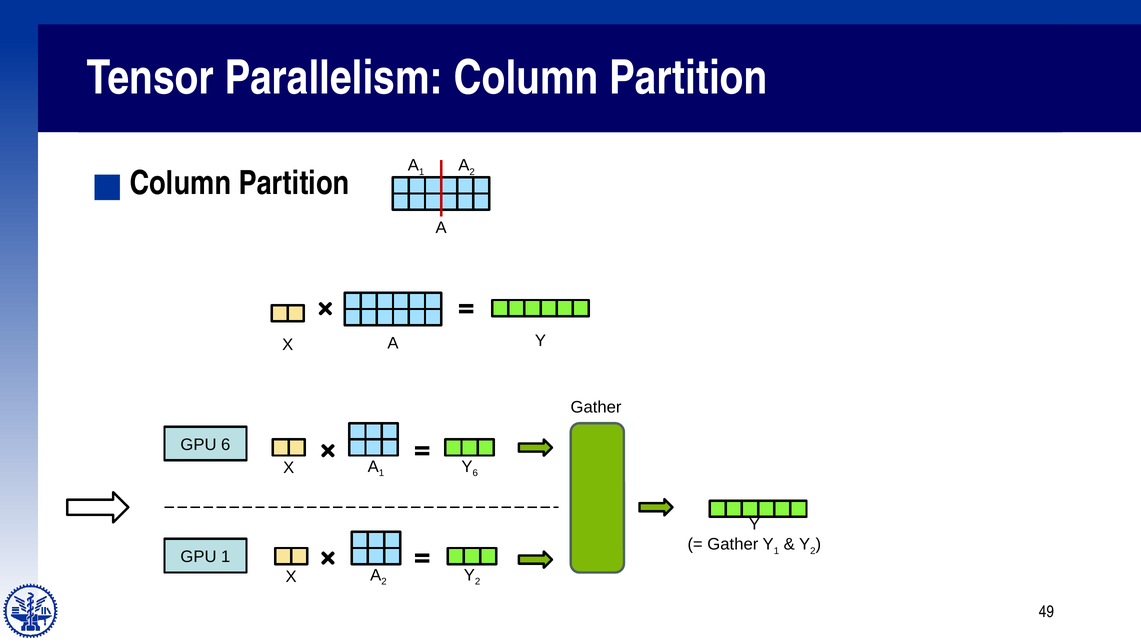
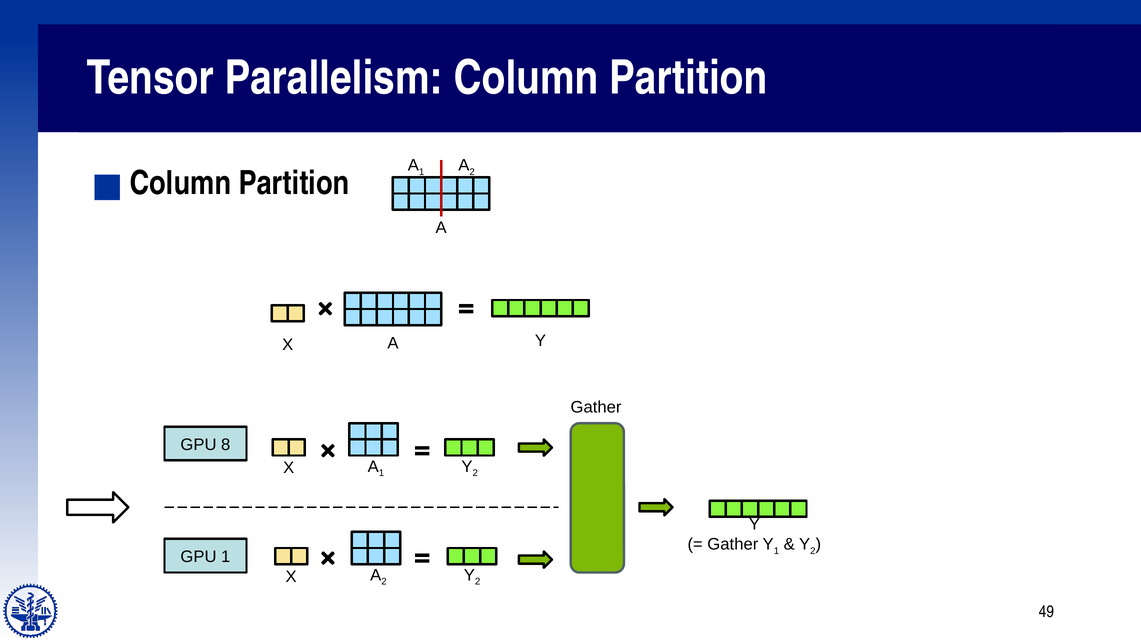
GPU 6: 6 -> 8
1 Y 6: 6 -> 2
